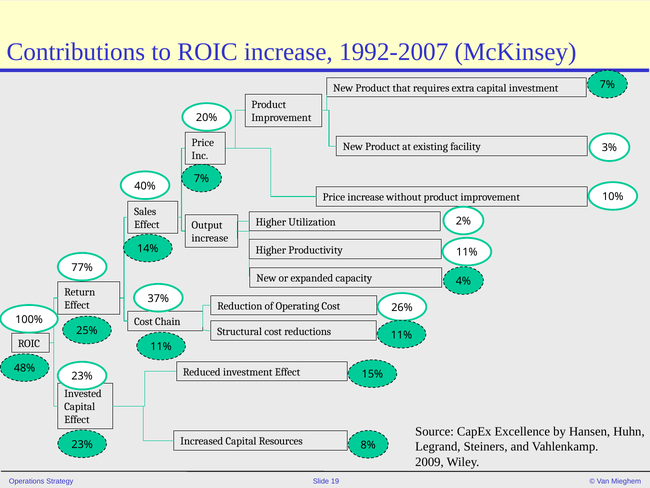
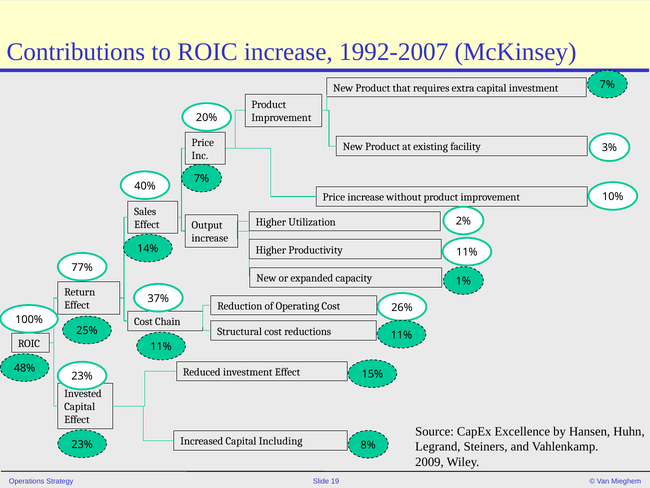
4%: 4% -> 1%
Resources: Resources -> Including
